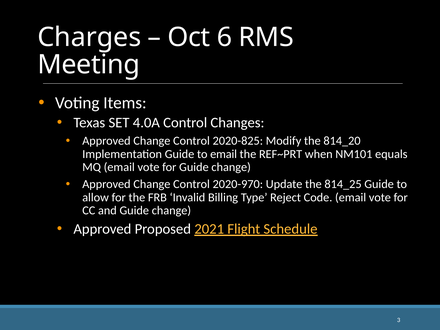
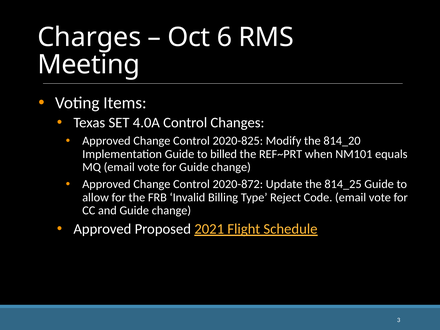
to email: email -> billed
2020-970: 2020-970 -> 2020-872
